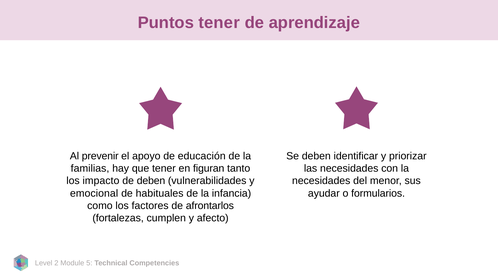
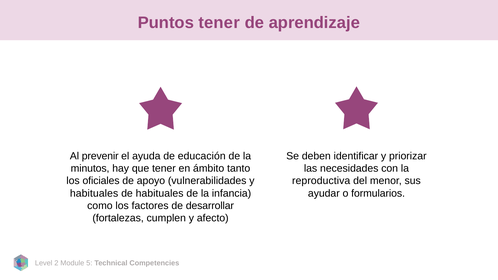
apoyo: apoyo -> ayuda
familias: familias -> minutos
figuran: figuran -> ámbito
impacto: impacto -> oficiales
de deben: deben -> apoyo
necesidades at (321, 181): necesidades -> reproductiva
emocional at (94, 193): emocional -> habituales
afrontarlos: afrontarlos -> desarrollar
